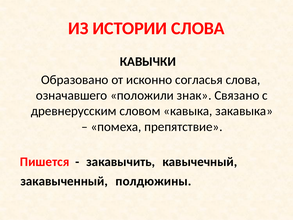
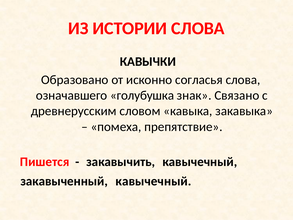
положили: положили -> голубушка
закавыченный полдюжины: полдюжины -> кавычечный
